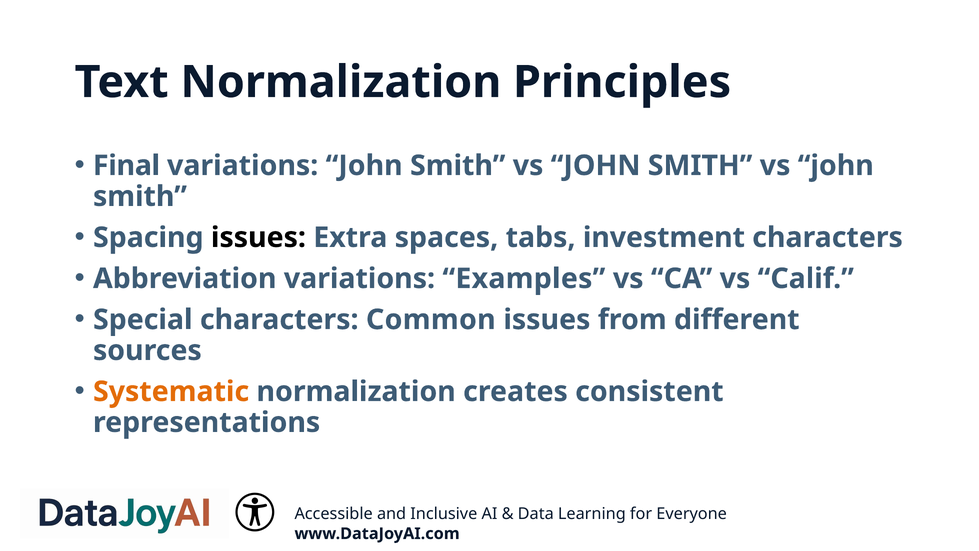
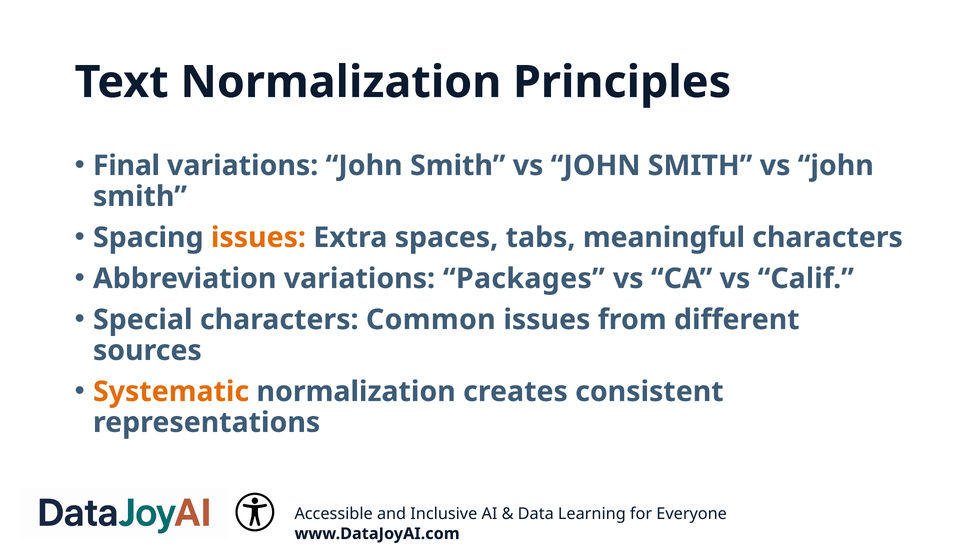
issues at (258, 237) colour: black -> orange
investment: investment -> meaningful
Examples: Examples -> Packages
